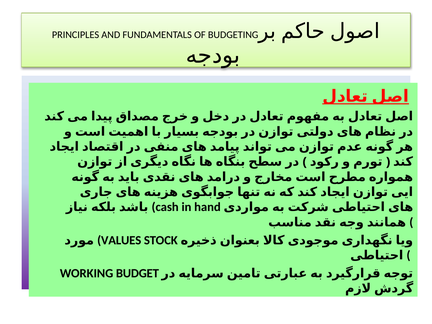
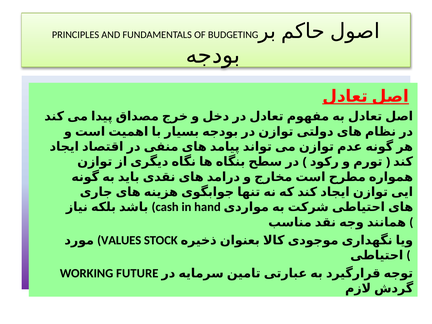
BUDGET: BUDGET -> FUTURE
